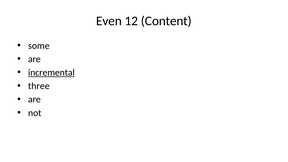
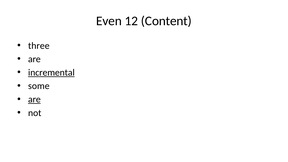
some: some -> three
three: three -> some
are at (34, 99) underline: none -> present
